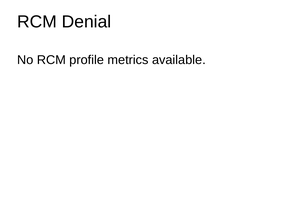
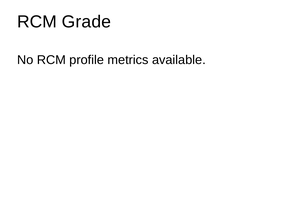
Denial: Denial -> Grade
